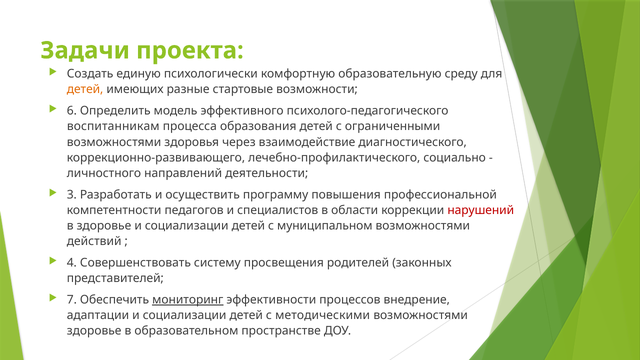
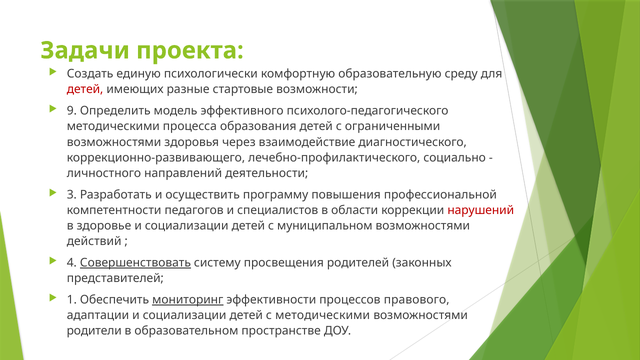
детей at (85, 89) colour: orange -> red
6: 6 -> 9
воспитанникам at (113, 127): воспитанникам -> методическими
Совершенствовать underline: none -> present
7: 7 -> 1
внедрение: внедрение -> правового
здоровье at (94, 331): здоровье -> родители
